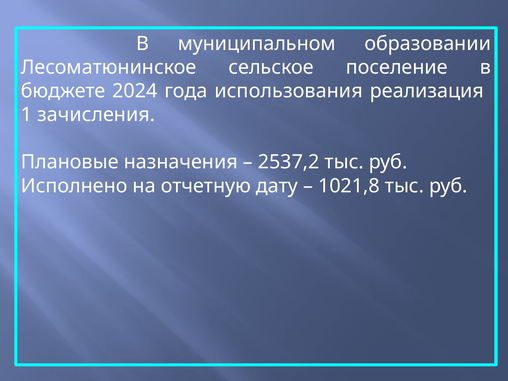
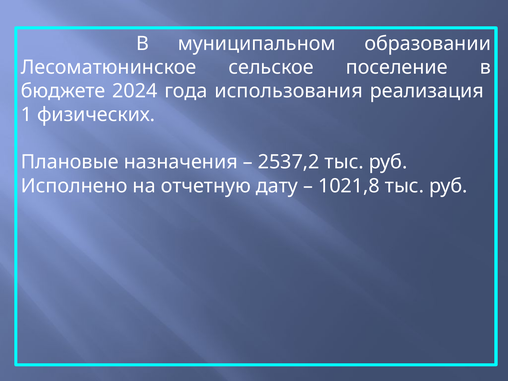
зачисления: зачисления -> физических
